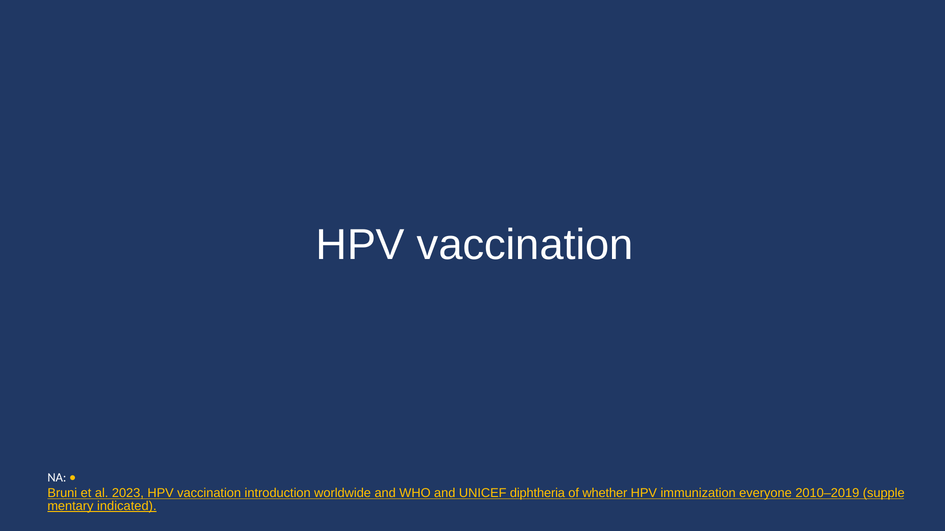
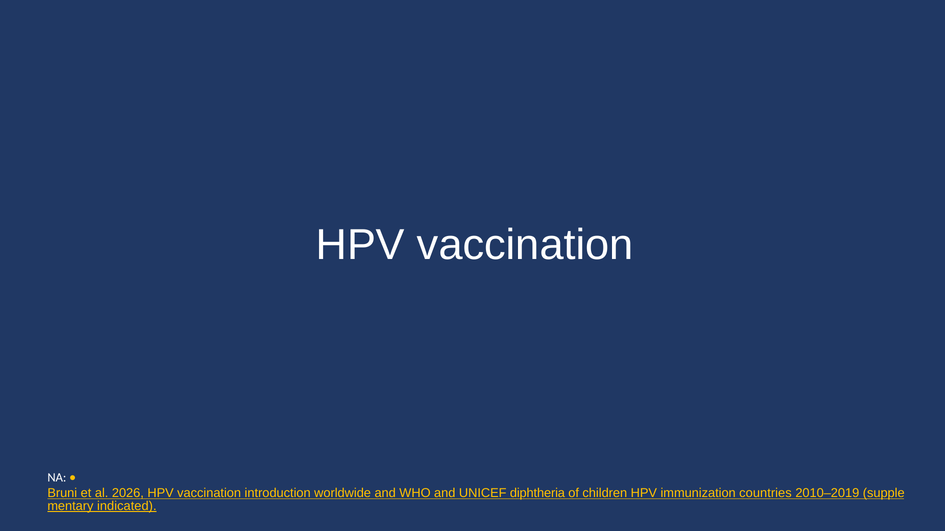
2023: 2023 -> 2026
whether: whether -> children
everyone: everyone -> countries
